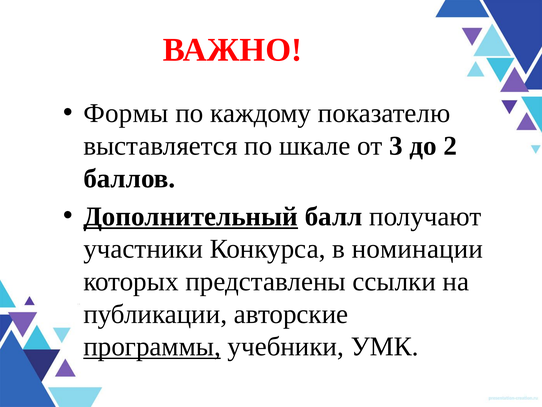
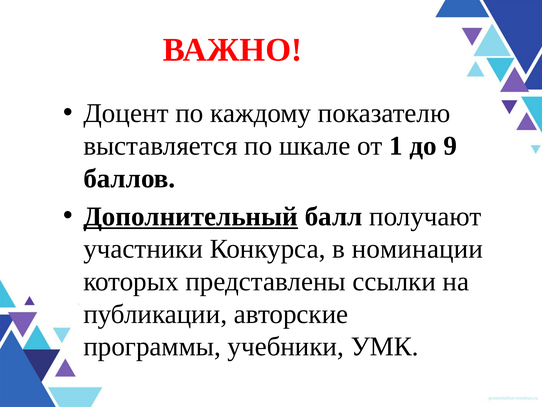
Формы: Формы -> Доцент
3: 3 -> 1
2: 2 -> 9
программы underline: present -> none
